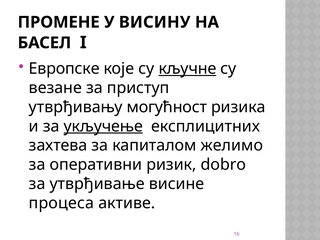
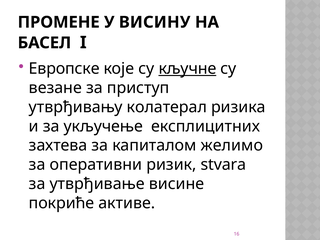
могућност: могућност -> колатерал
укључење underline: present -> none
dobro: dobro -> stvara
процеса: процеса -> покриће
